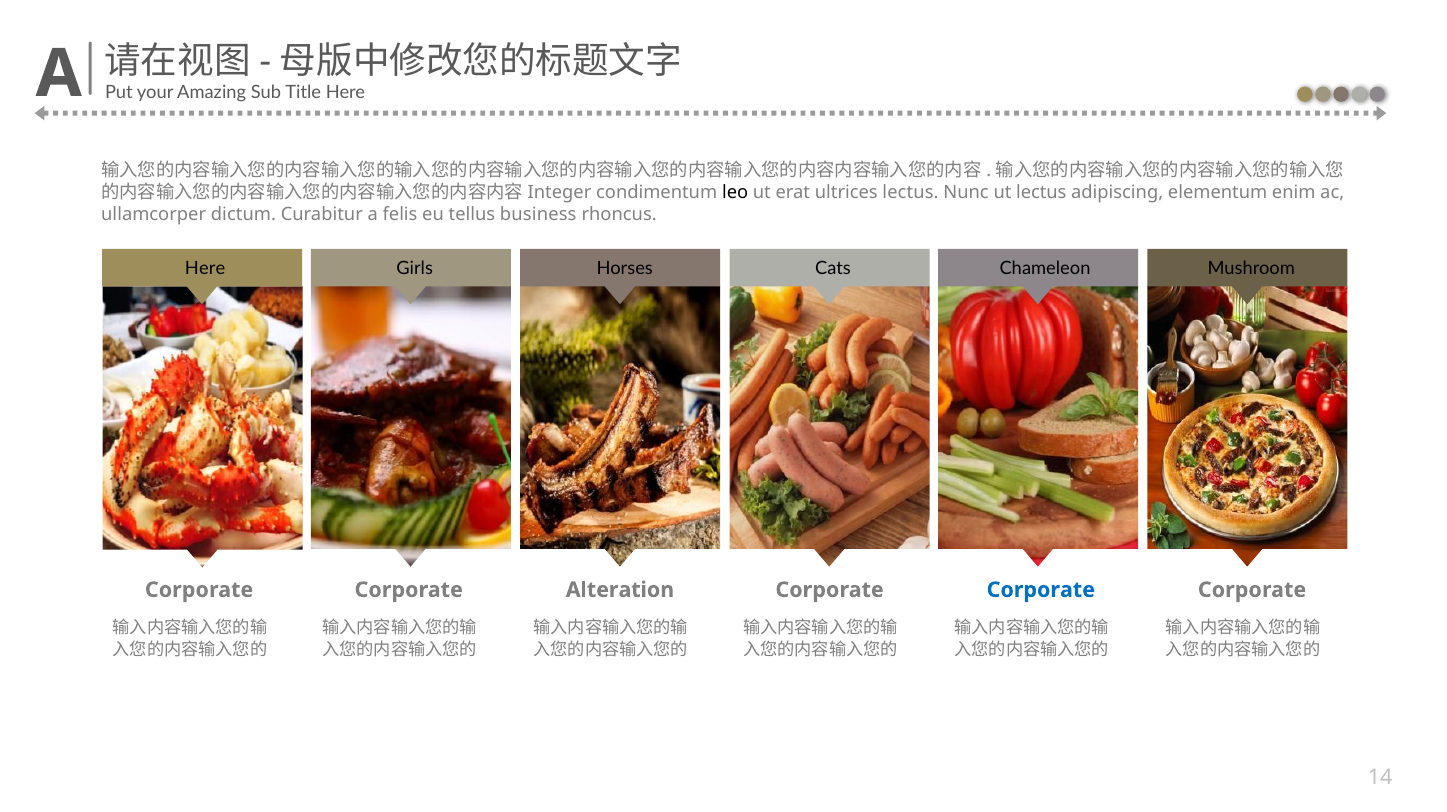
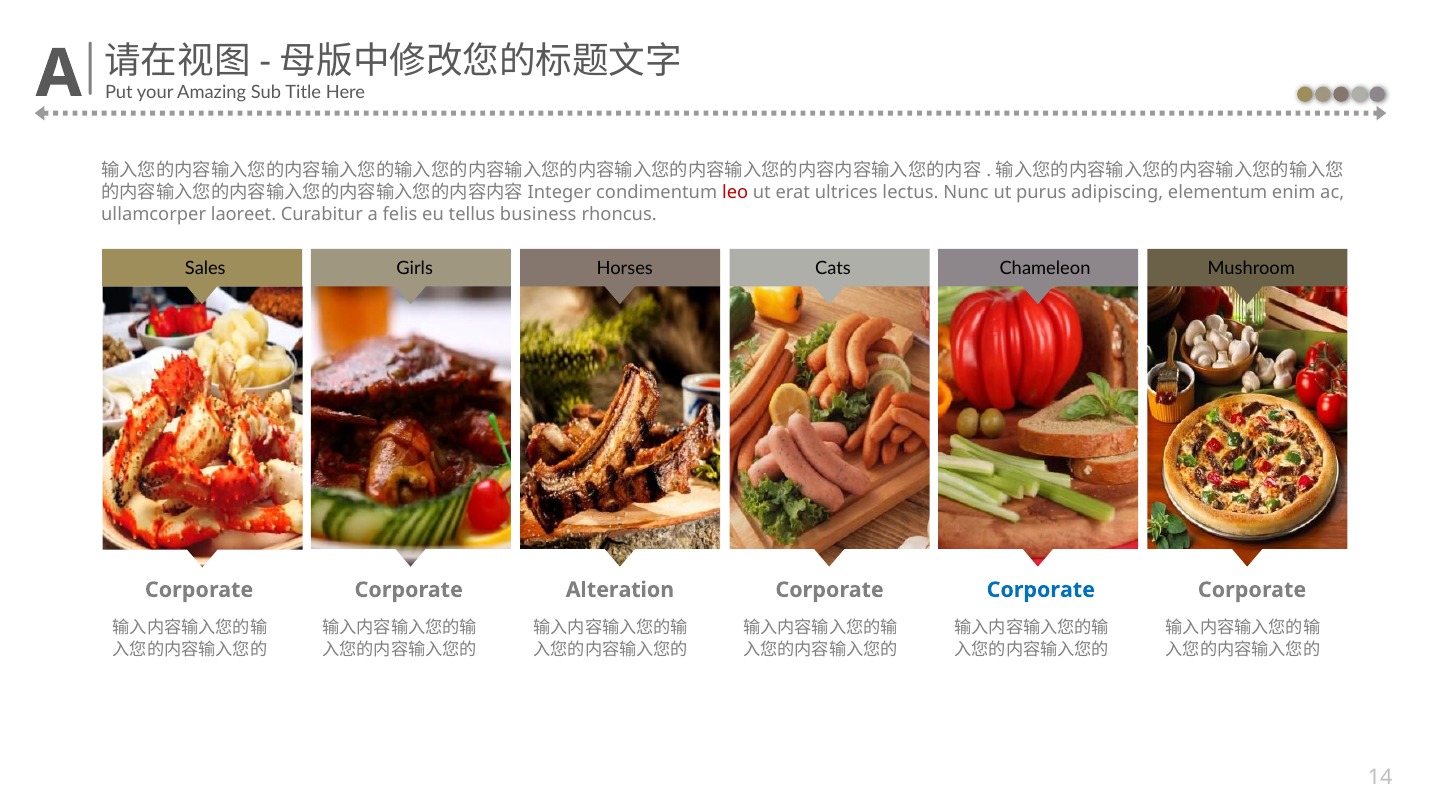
leo colour: black -> red
ut lectus: lectus -> purus
dictum: dictum -> laoreet
Here at (205, 268): Here -> Sales
